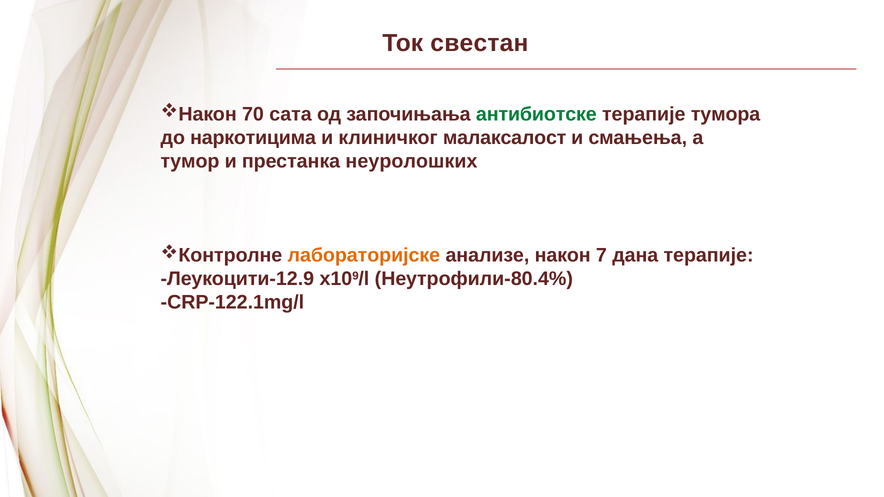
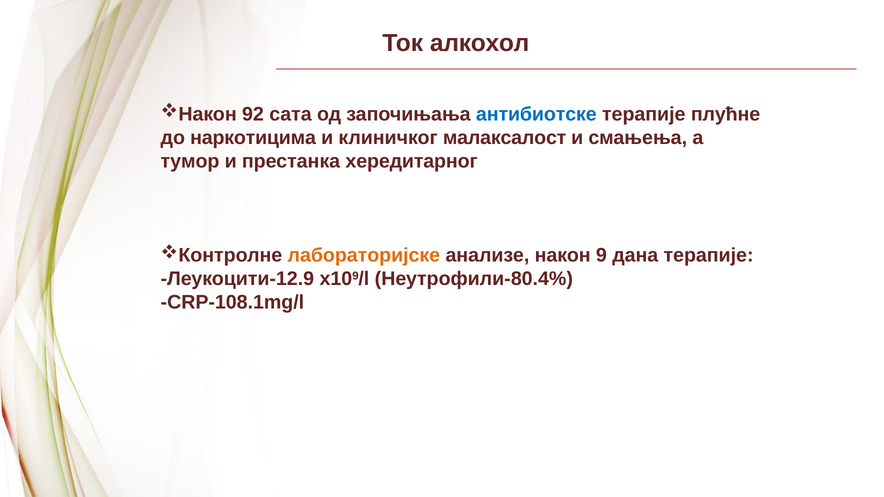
свестан: свестан -> алкохол
70: 70 -> 92
антибиотске colour: green -> blue
тумора: тумора -> плућне
неуролошких: неуролошких -> хередитарног
7: 7 -> 9
CRP-122.1mg/l: CRP-122.1mg/l -> CRP-108.1mg/l
